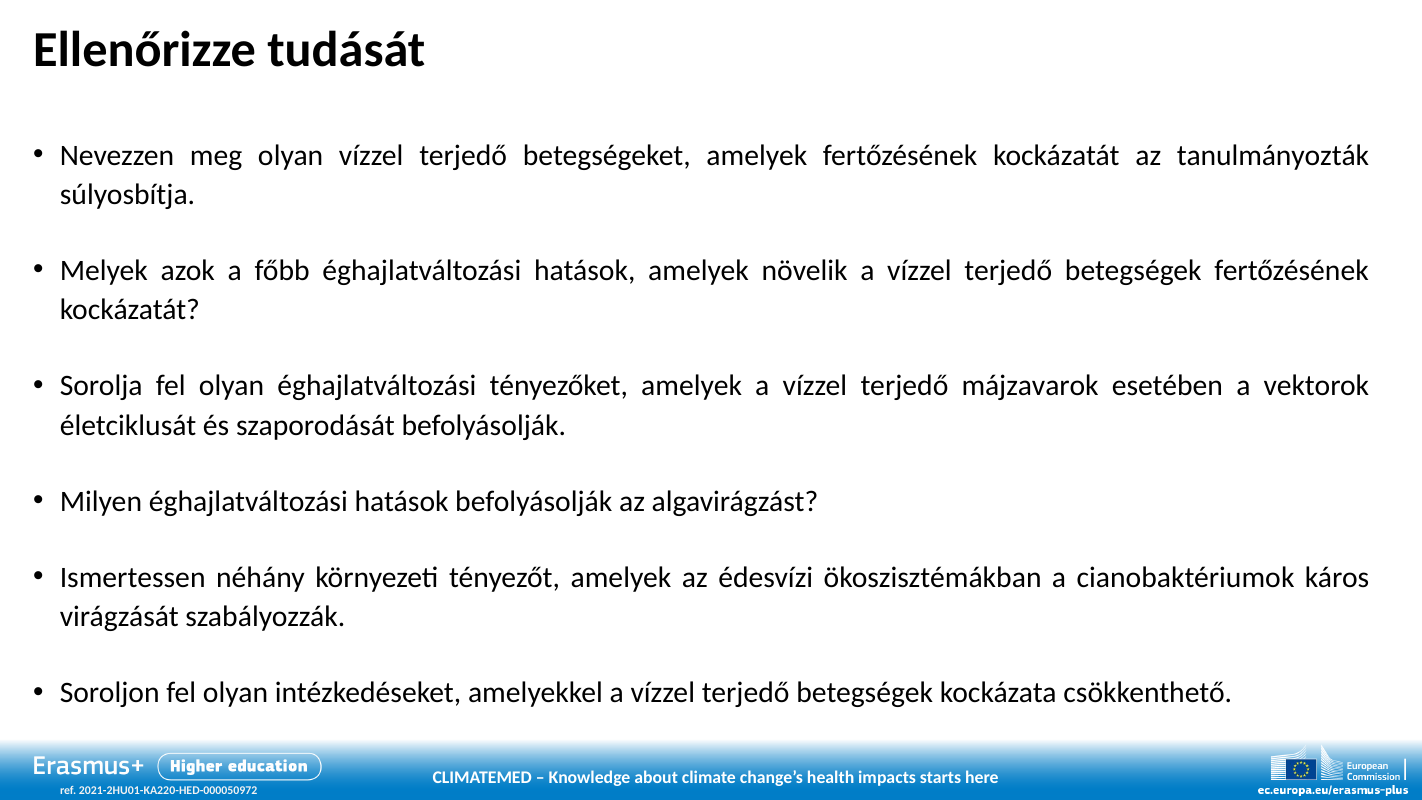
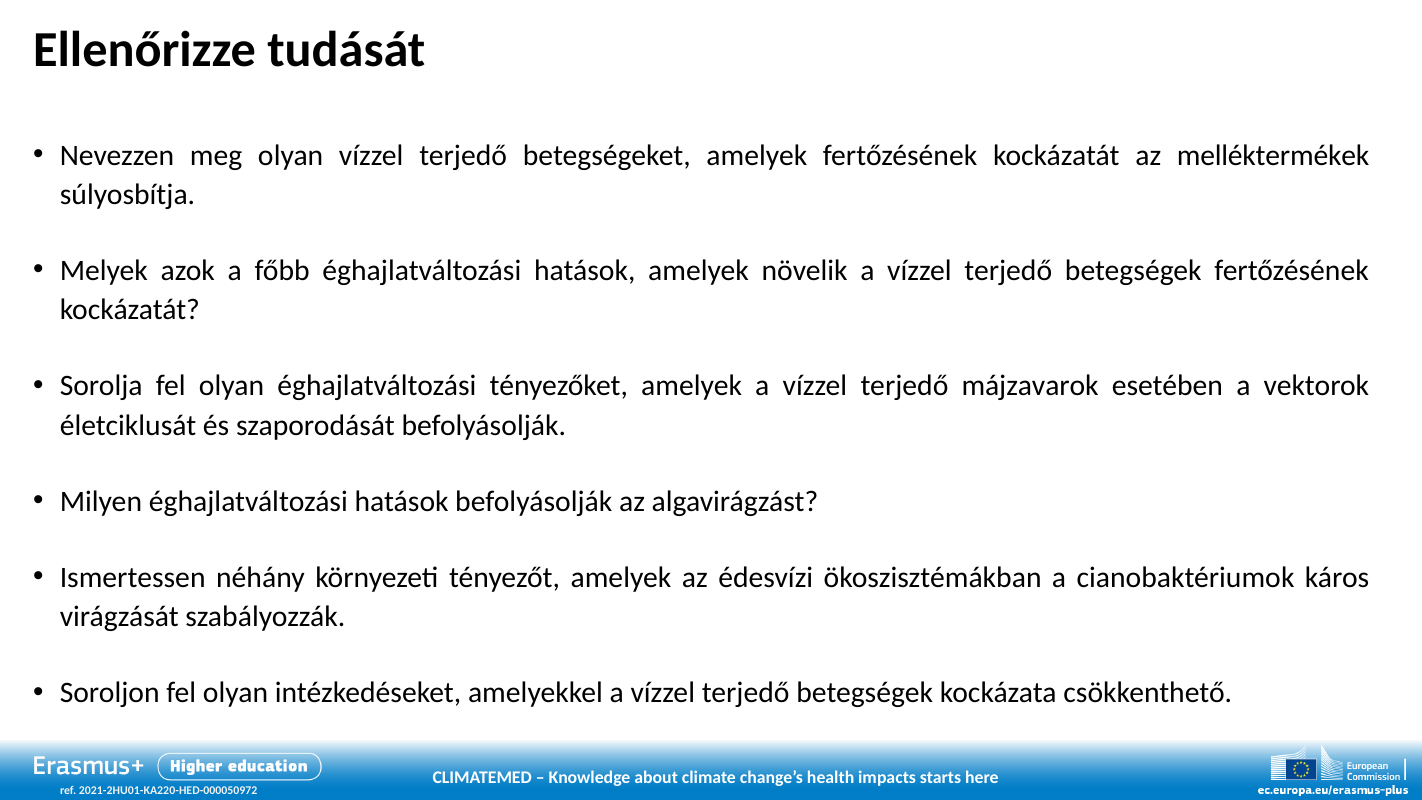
tanulmányozták: tanulmányozták -> melléktermékek
